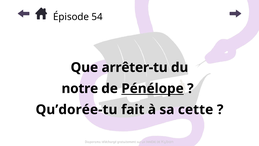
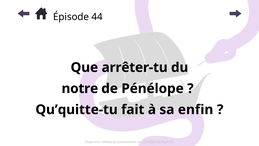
54: 54 -> 44
Pénélope underline: present -> none
Qu’dorée-tu: Qu’dorée-tu -> Qu’quitte-tu
cette: cette -> enfin
